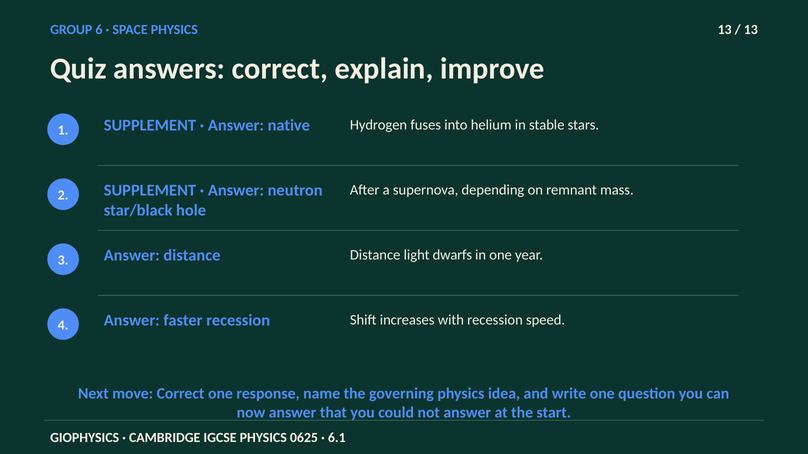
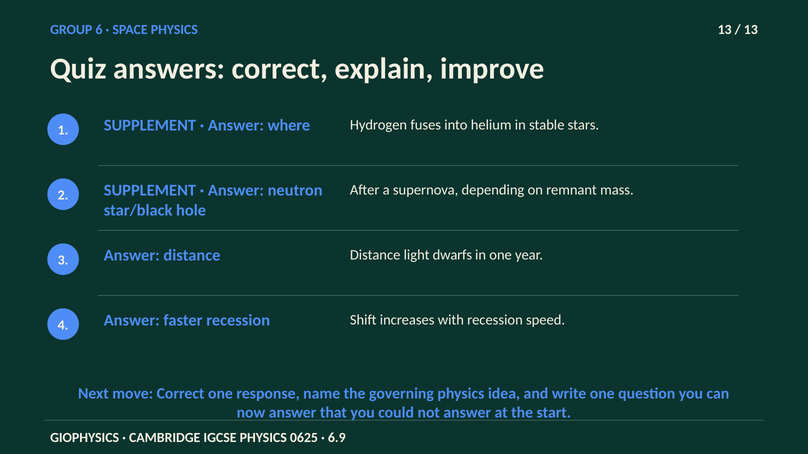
native: native -> where
6.1: 6.1 -> 6.9
